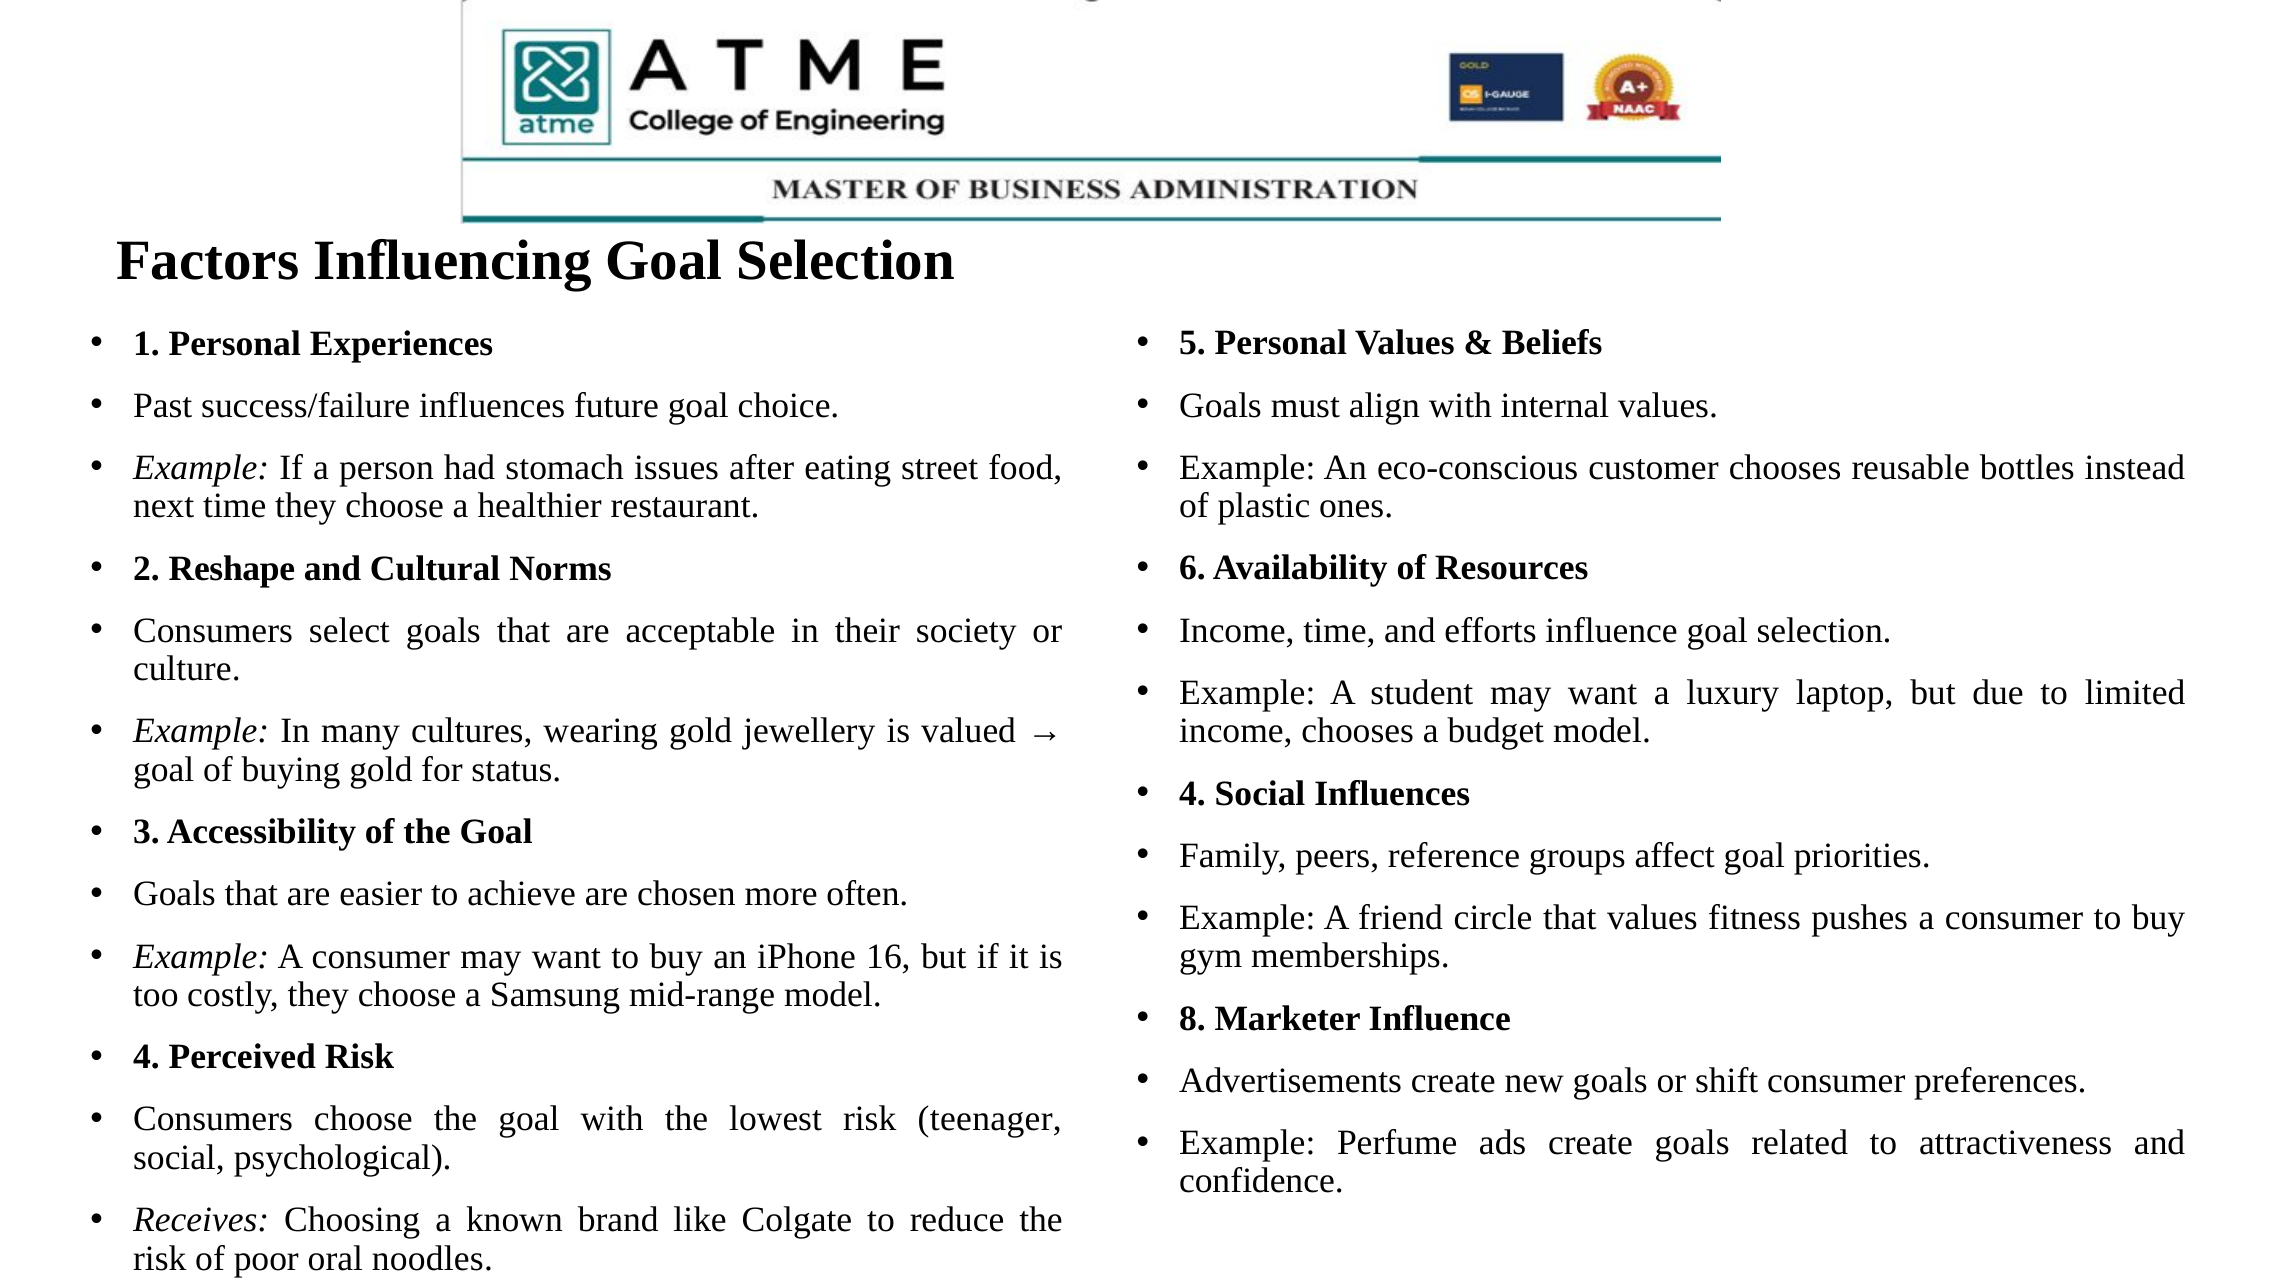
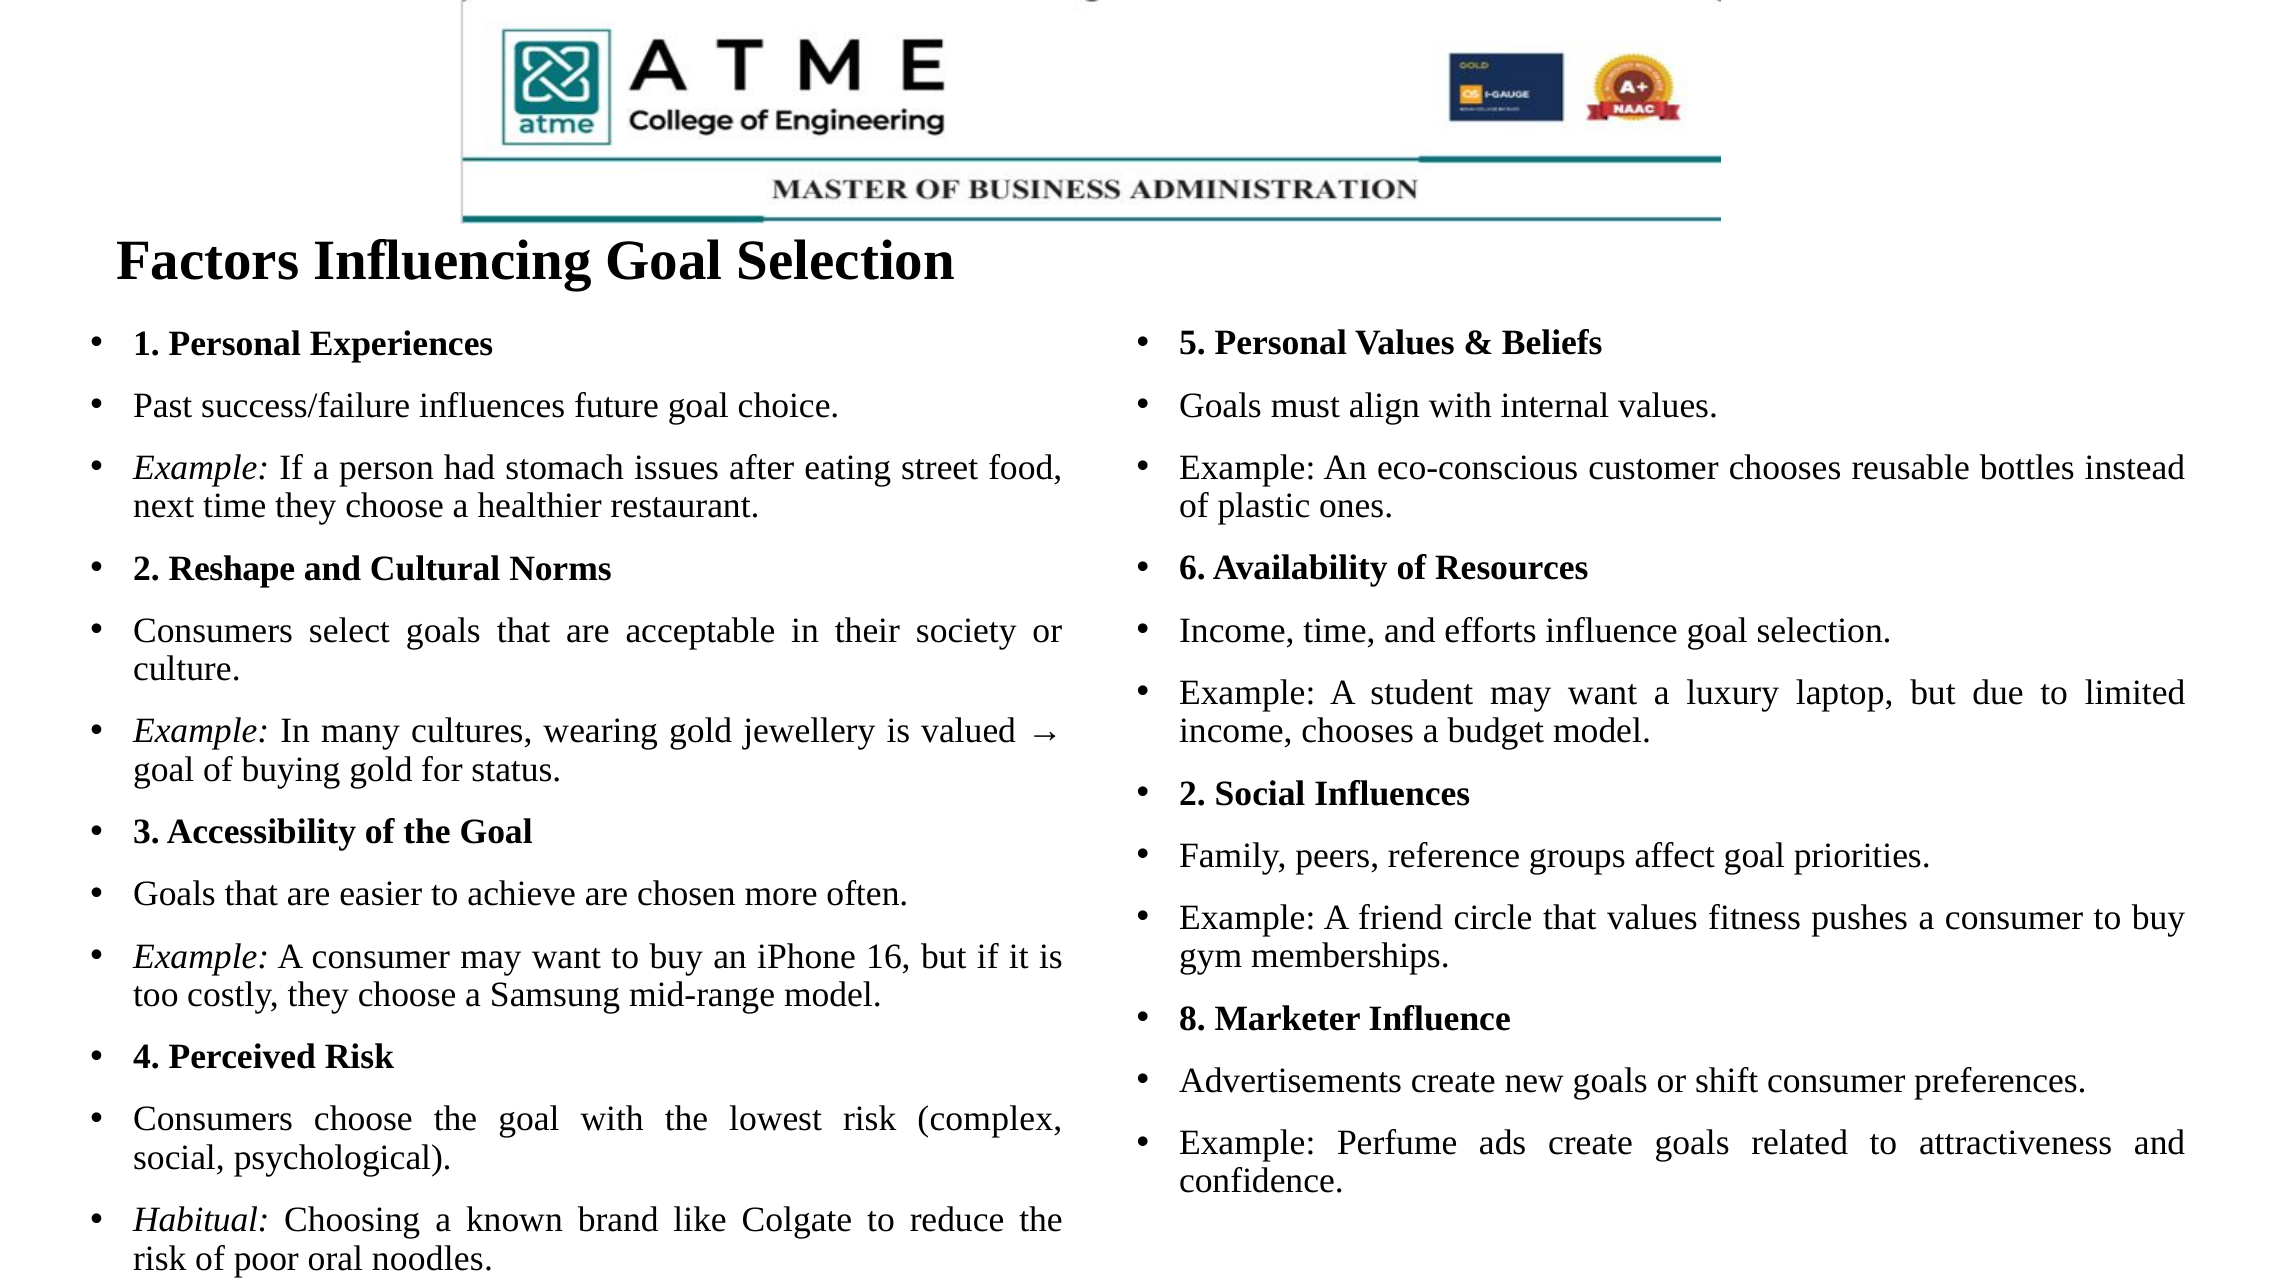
4 at (1193, 793): 4 -> 2
teenager: teenager -> complex
Receives: Receives -> Habitual
